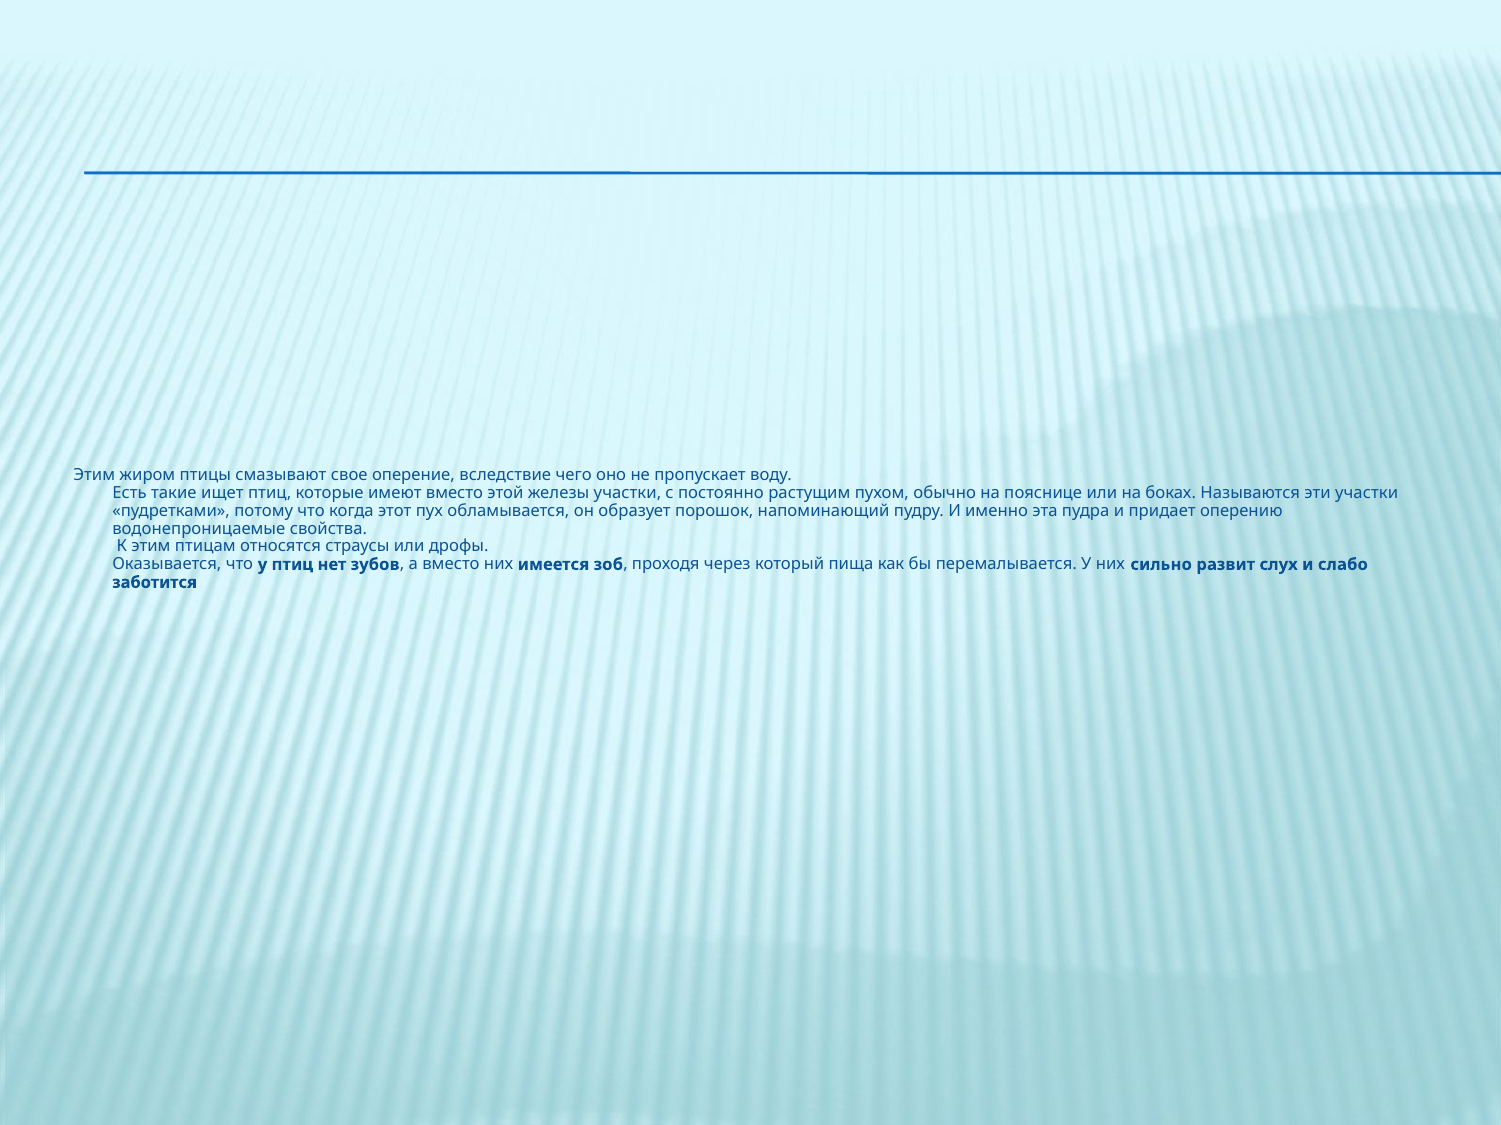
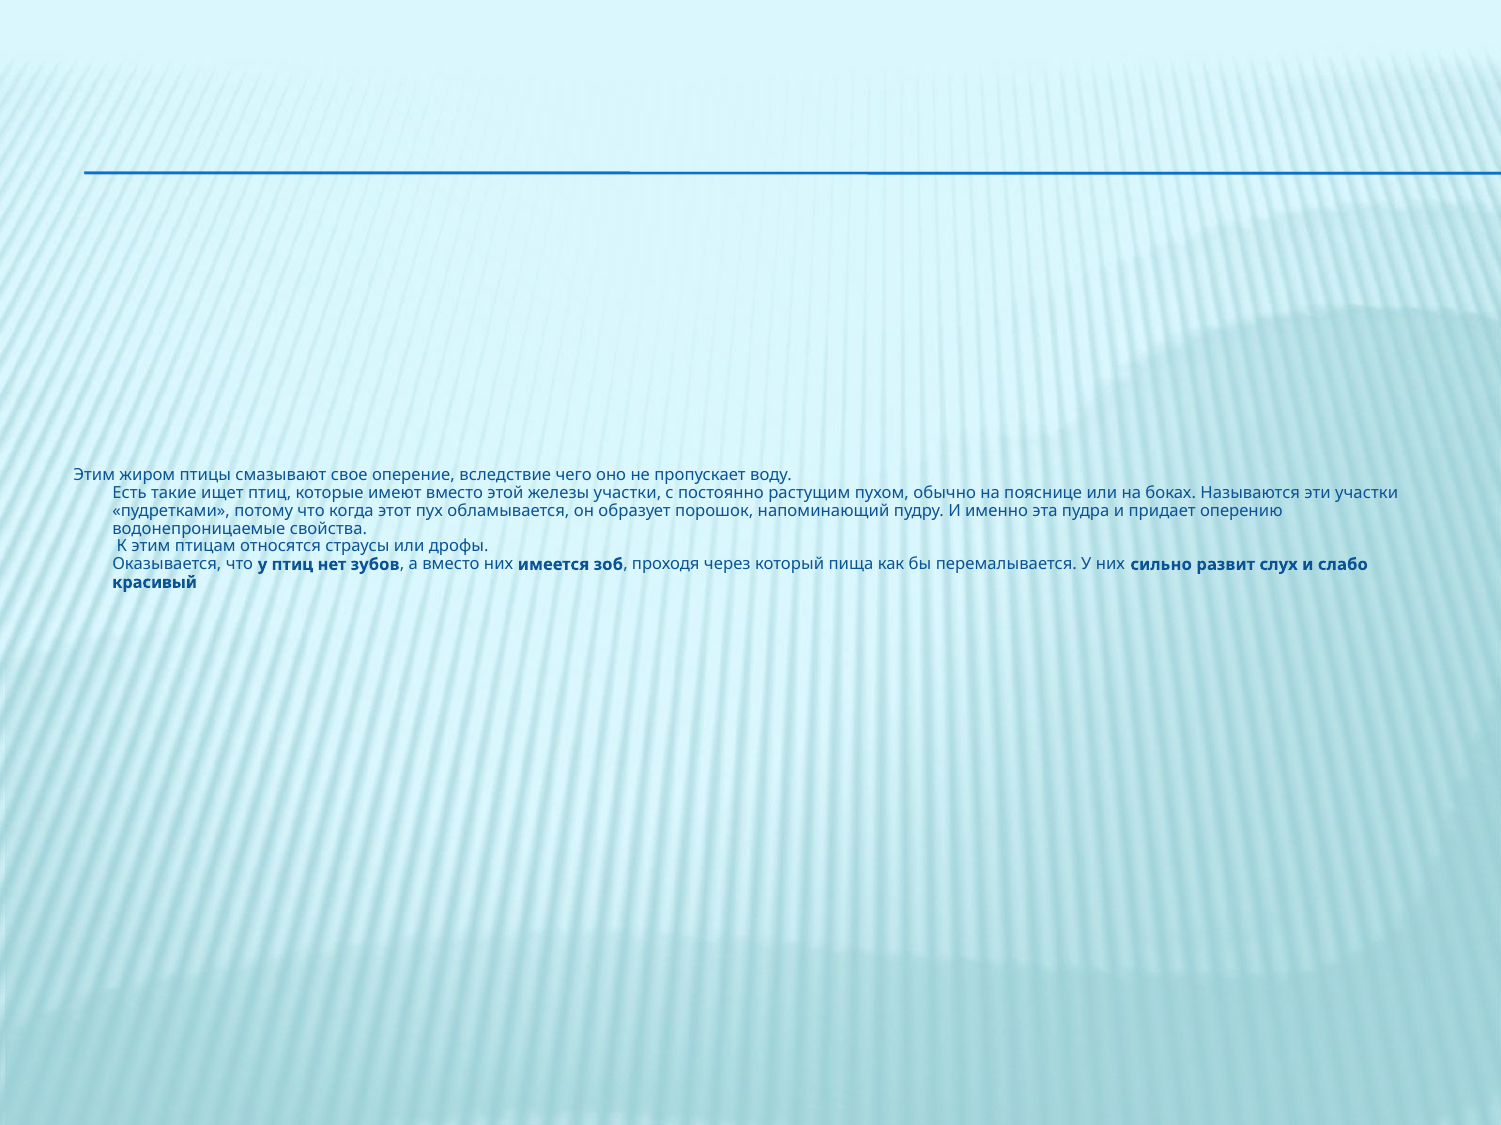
заботится: заботится -> красивый
